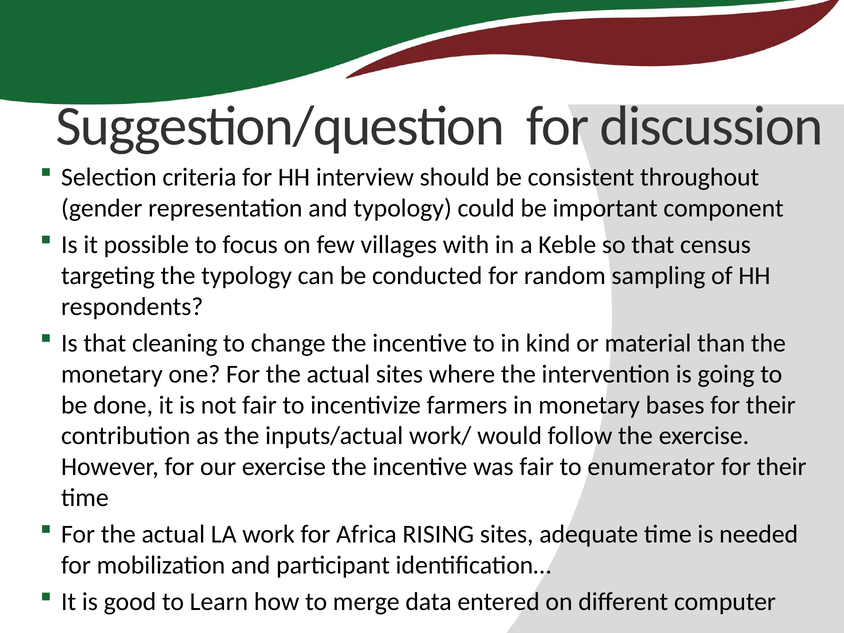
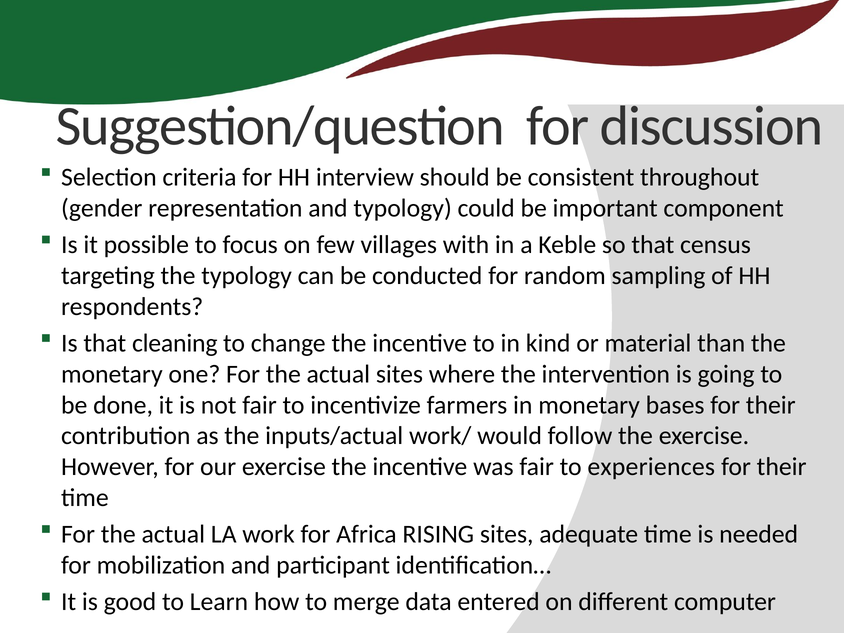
enumerator: enumerator -> experiences
